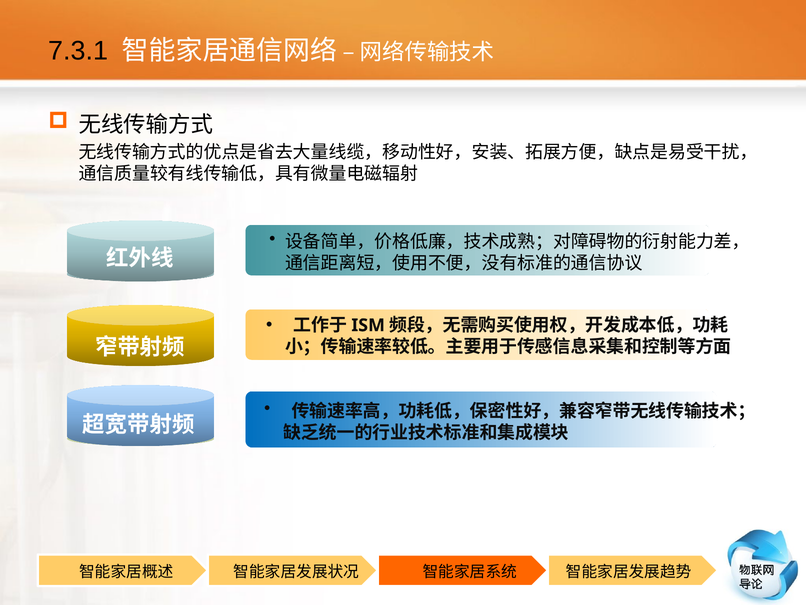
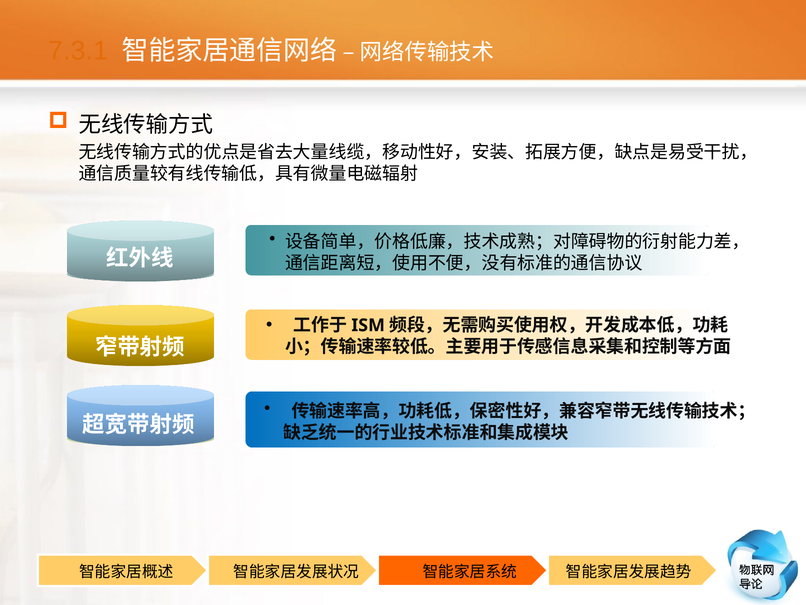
7.3.1 colour: black -> orange
